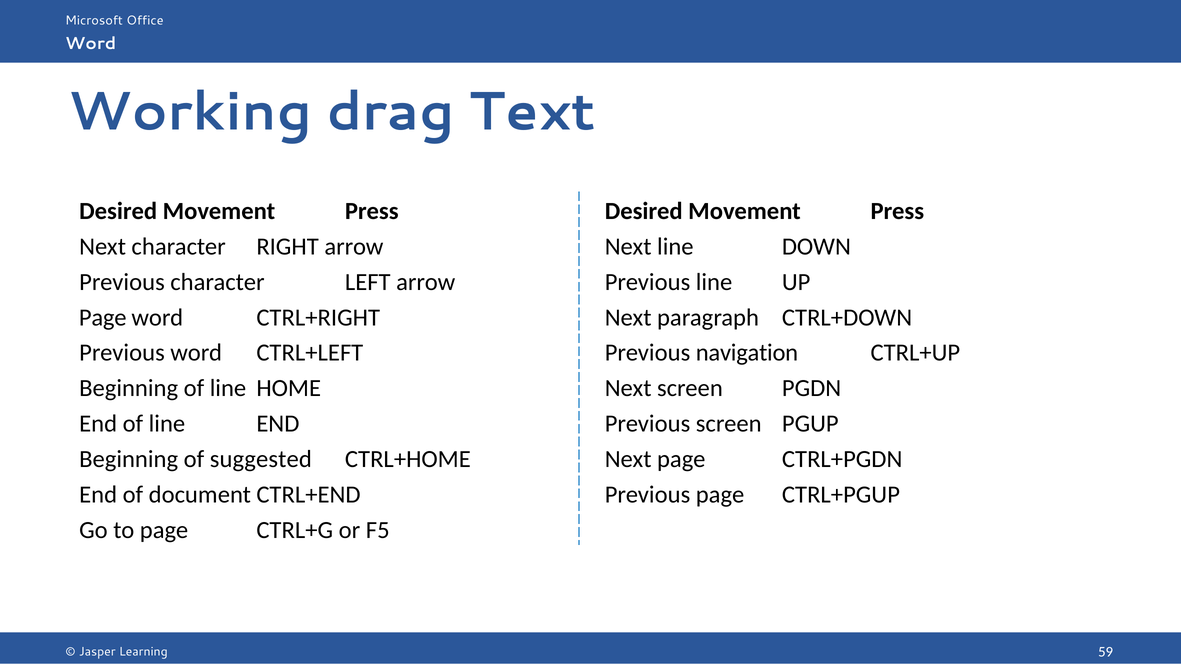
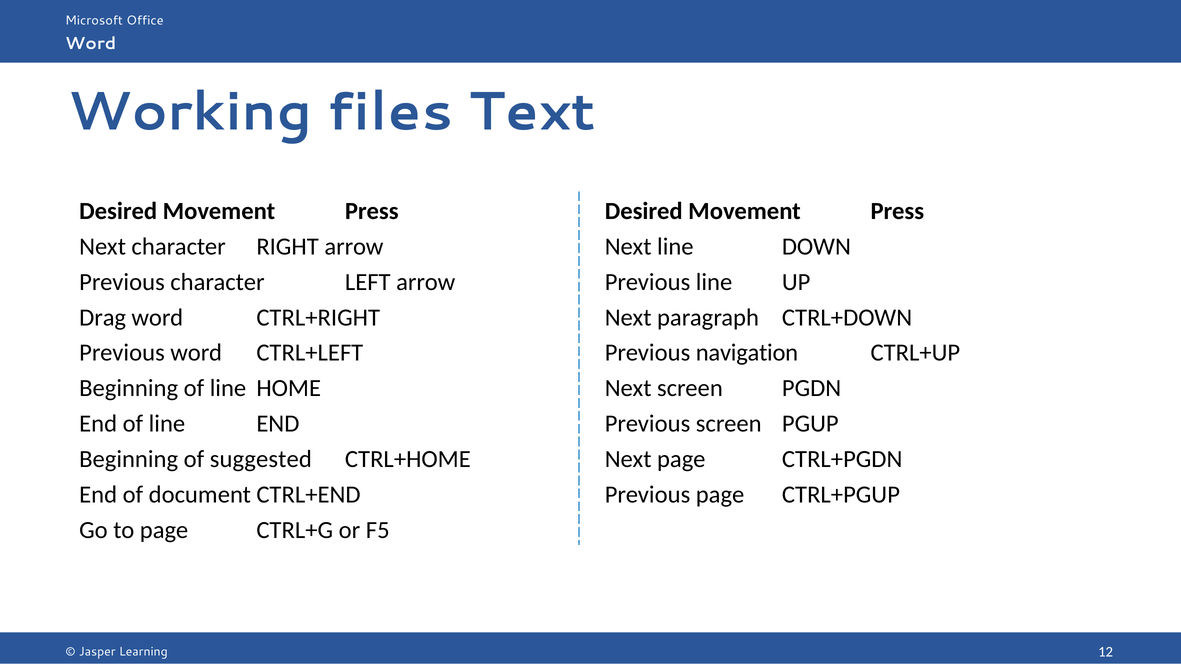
drag: drag -> files
Page at (103, 318): Page -> Drag
59: 59 -> 12
